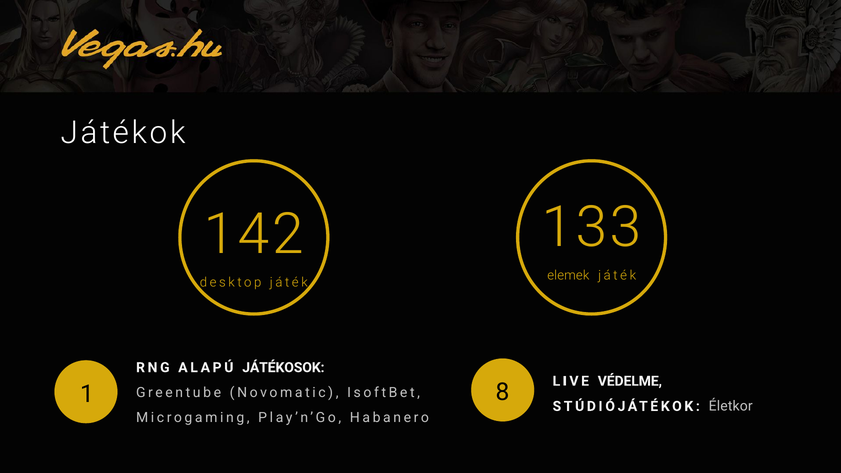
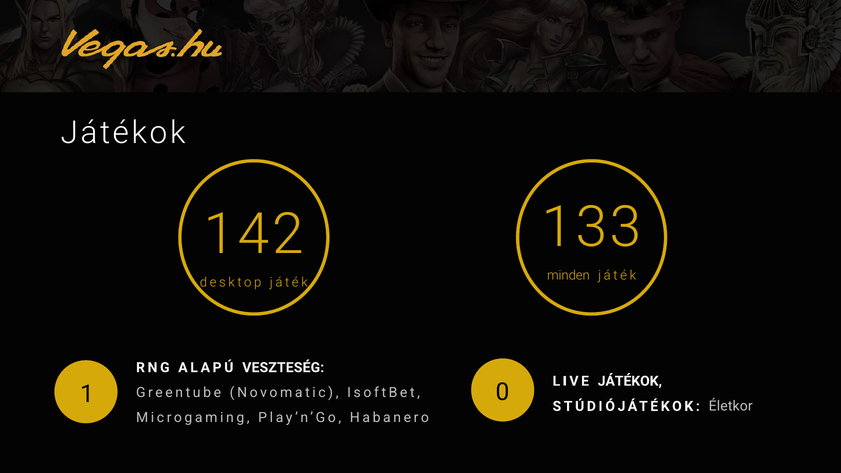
elemek: elemek -> minden
JÁTÉKOSOK: JÁTÉKOSOK -> VESZTESÉG
LIVE VÉDELME: VÉDELME -> JÁTÉKOK
8: 8 -> 0
